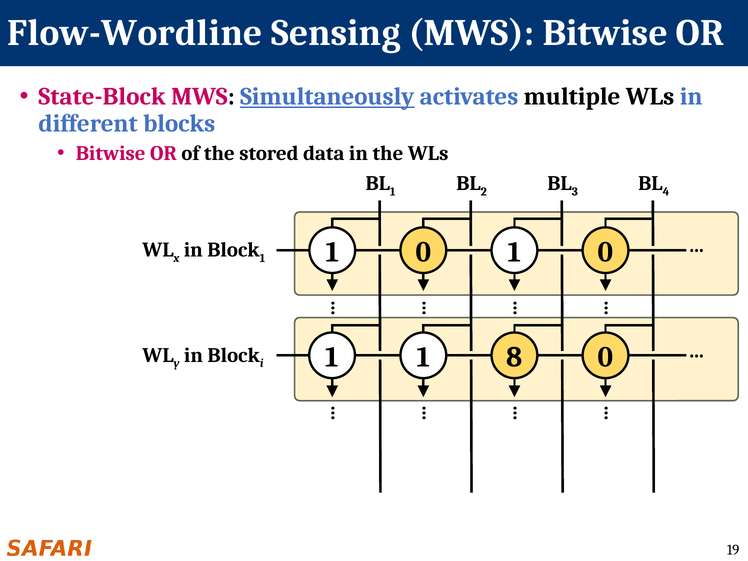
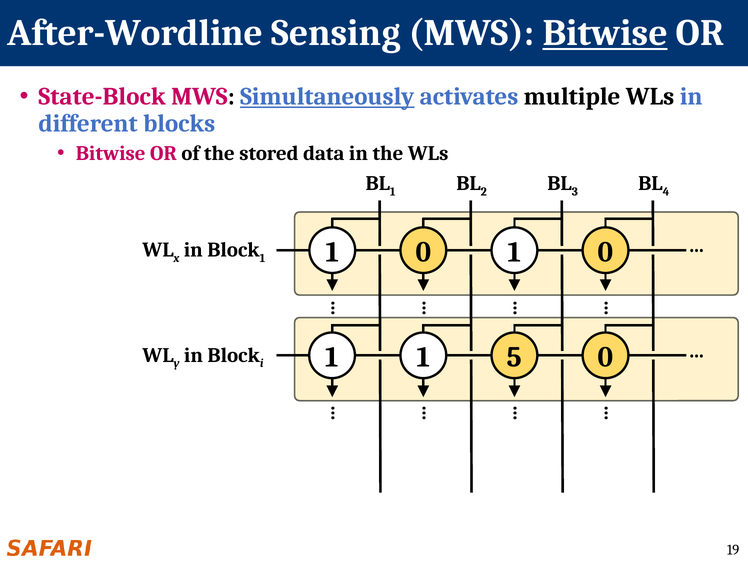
Flow-Wordline: Flow-Wordline -> After-Wordline
Bitwise at (605, 33) underline: none -> present
8: 8 -> 5
